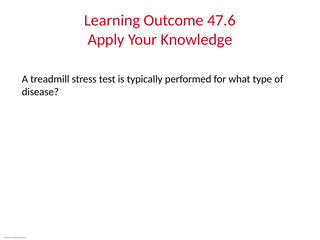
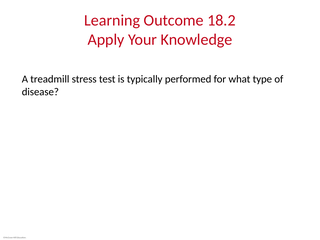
47.6: 47.6 -> 18.2
